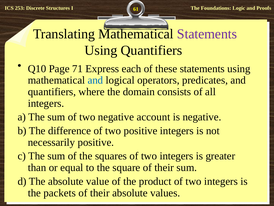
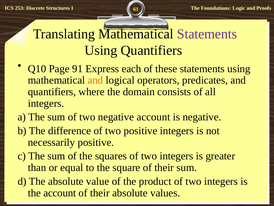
71: 71 -> 91
and at (95, 80) colour: blue -> orange
the packets: packets -> account
